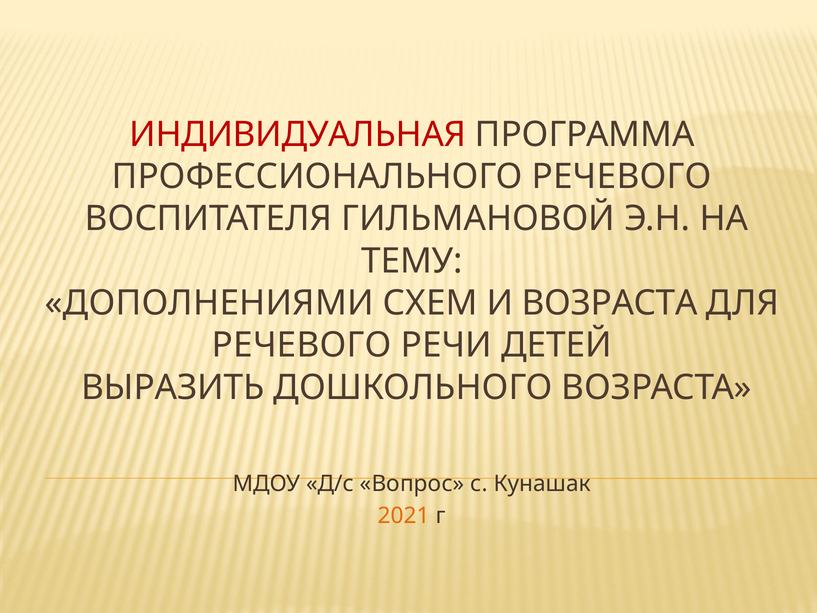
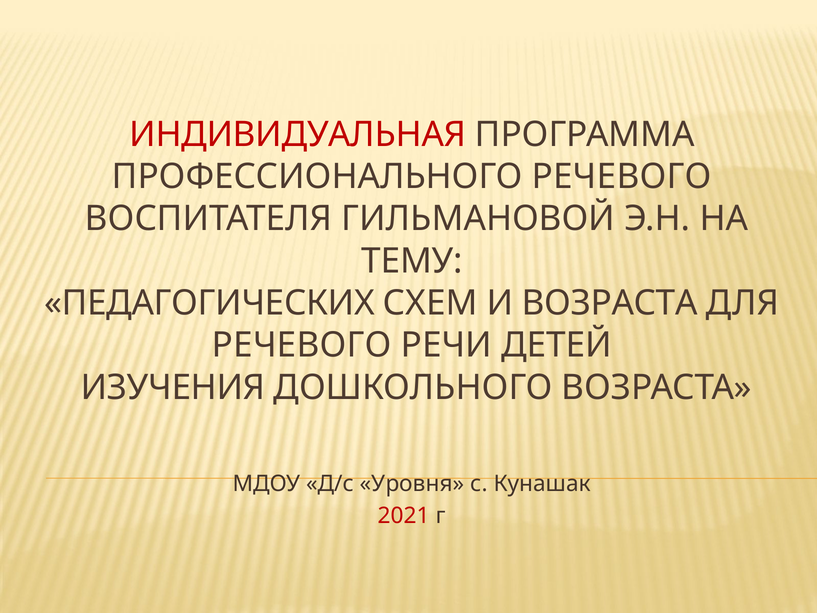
ДОПОЛНЕНИЯМИ: ДОПОЛНЕНИЯМИ -> ПЕДАГОГИЧЕСКИХ
ВЫРАЗИТЬ: ВЫРАЗИТЬ -> ИЗУЧЕНИЯ
Вопрос: Вопрос -> Уровня
2021 colour: orange -> red
